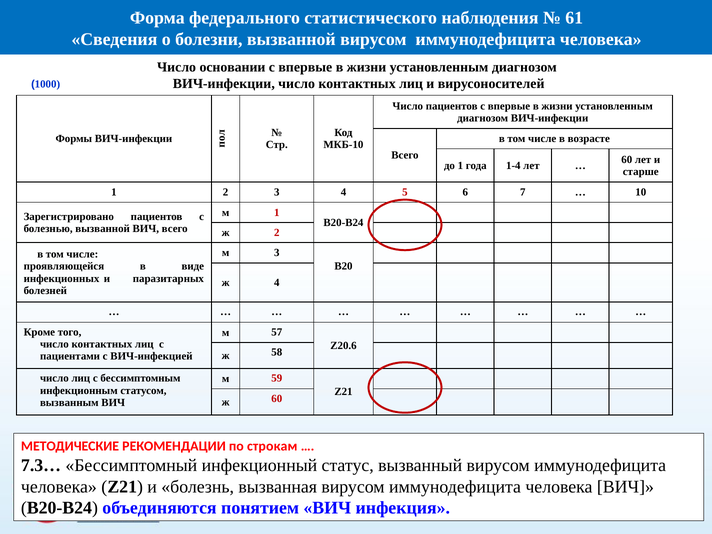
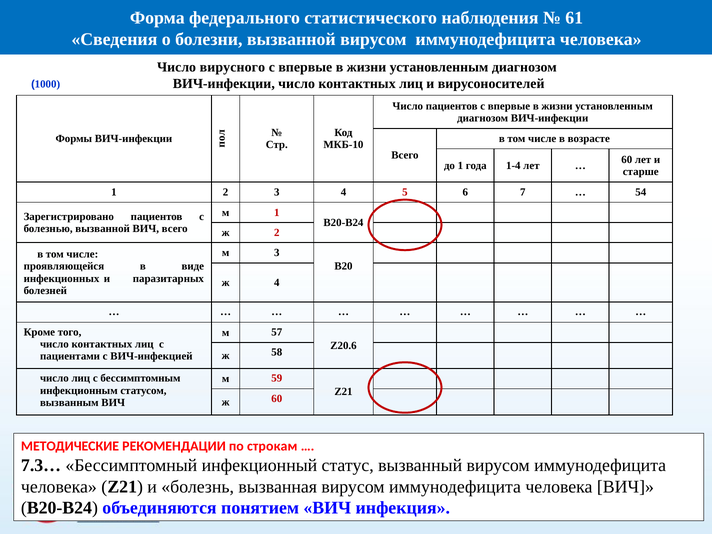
основании: основании -> вирусного
10: 10 -> 54
